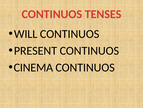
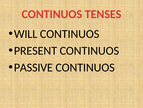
CINEMA: CINEMA -> PASSIVE
